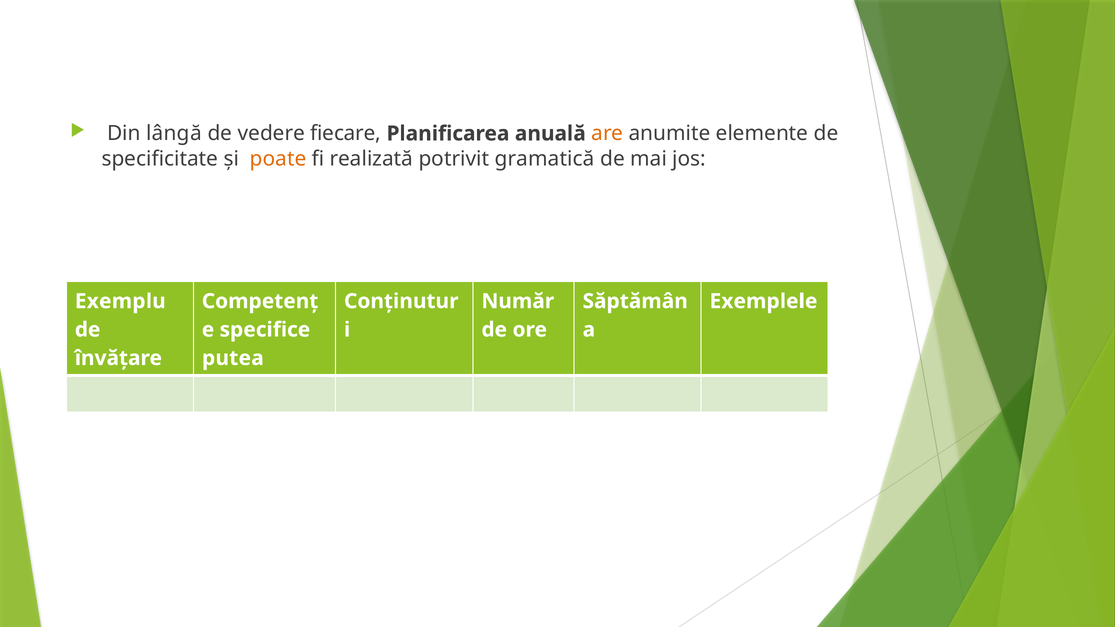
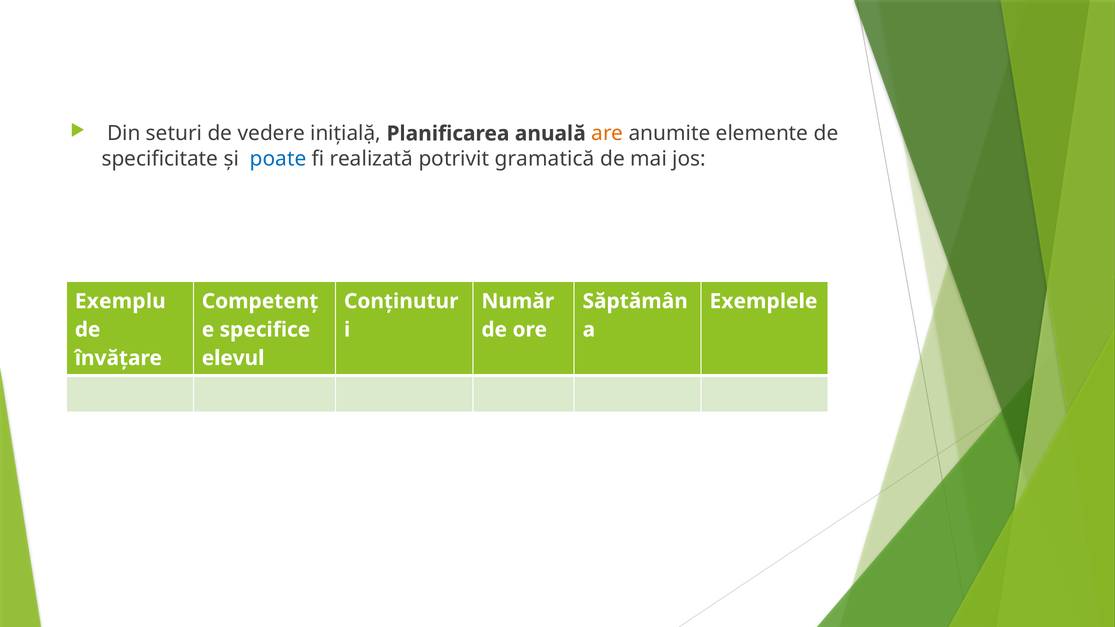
lângă: lângă -> seturi
fiecare: fiecare -> iniţialặ
poate colour: orange -> blue
putea: putea -> elevul
